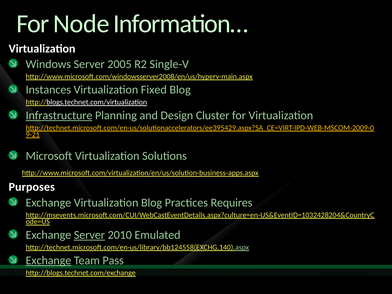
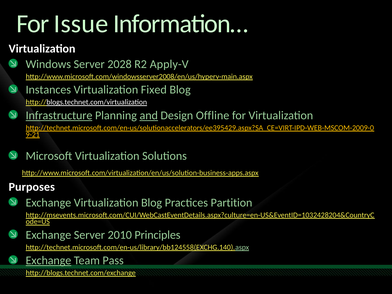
Node: Node -> Issue
2005: 2005 -> 2028
Single-V: Single-V -> Apply-V
and underline: none -> present
Cluster: Cluster -> Offline
Requires: Requires -> Partition
Server at (89, 235) underline: present -> none
Emulated: Emulated -> Principles
